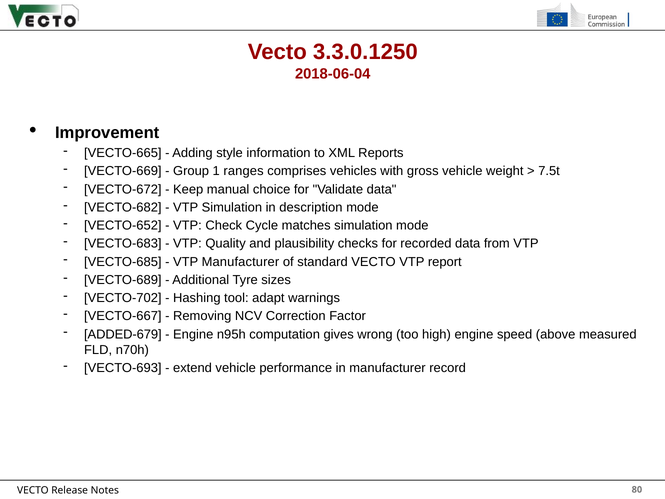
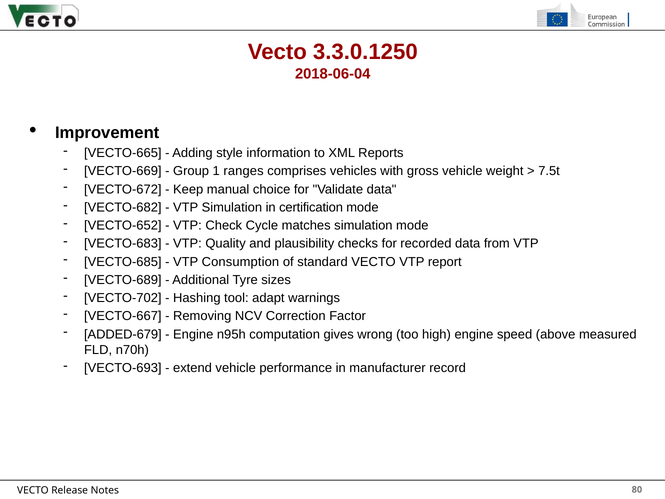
description: description -> certification
VTP Manufacturer: Manufacturer -> Consumption
